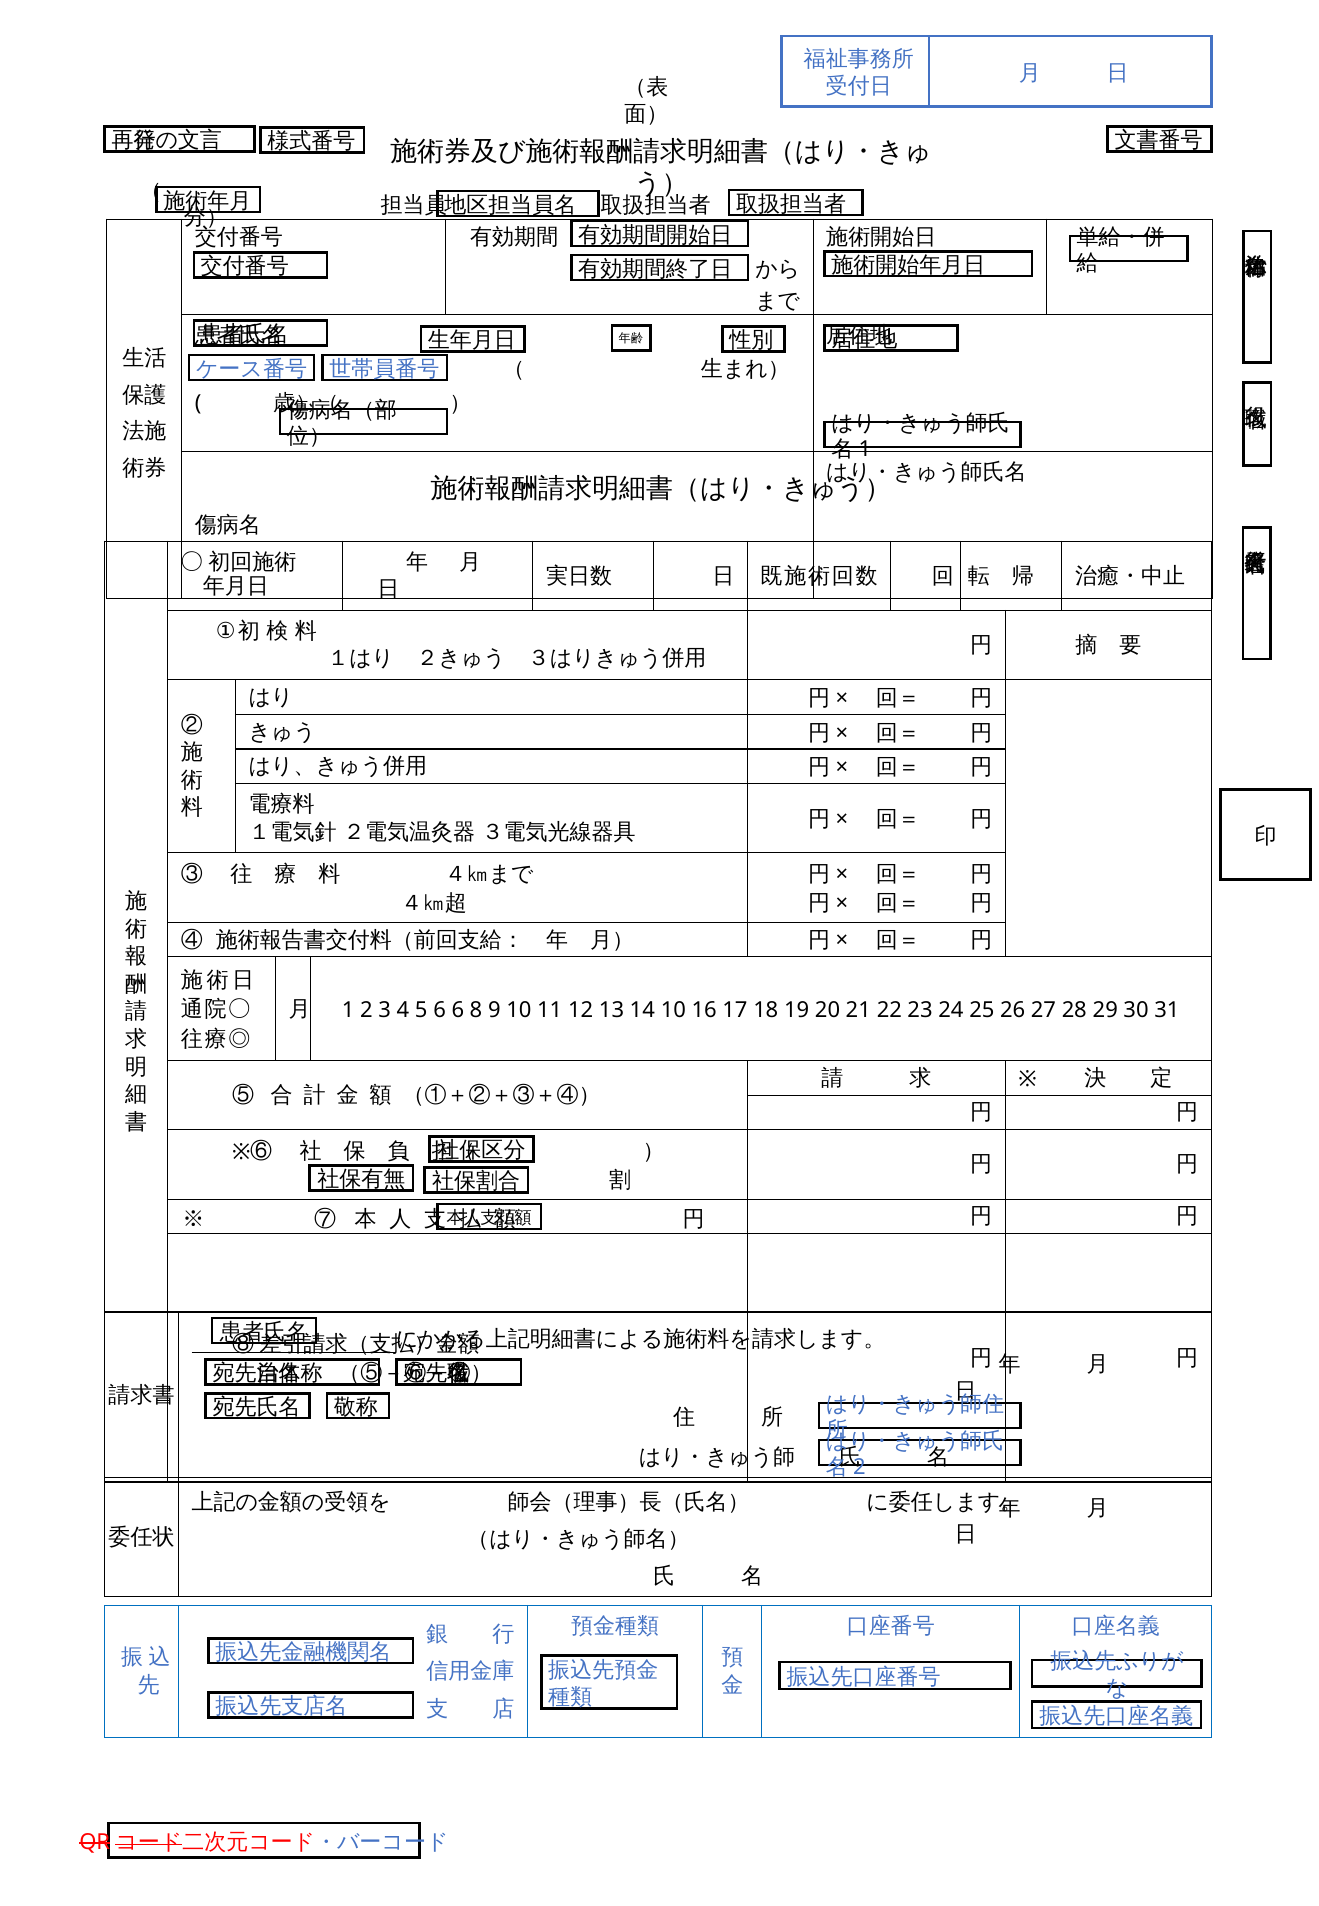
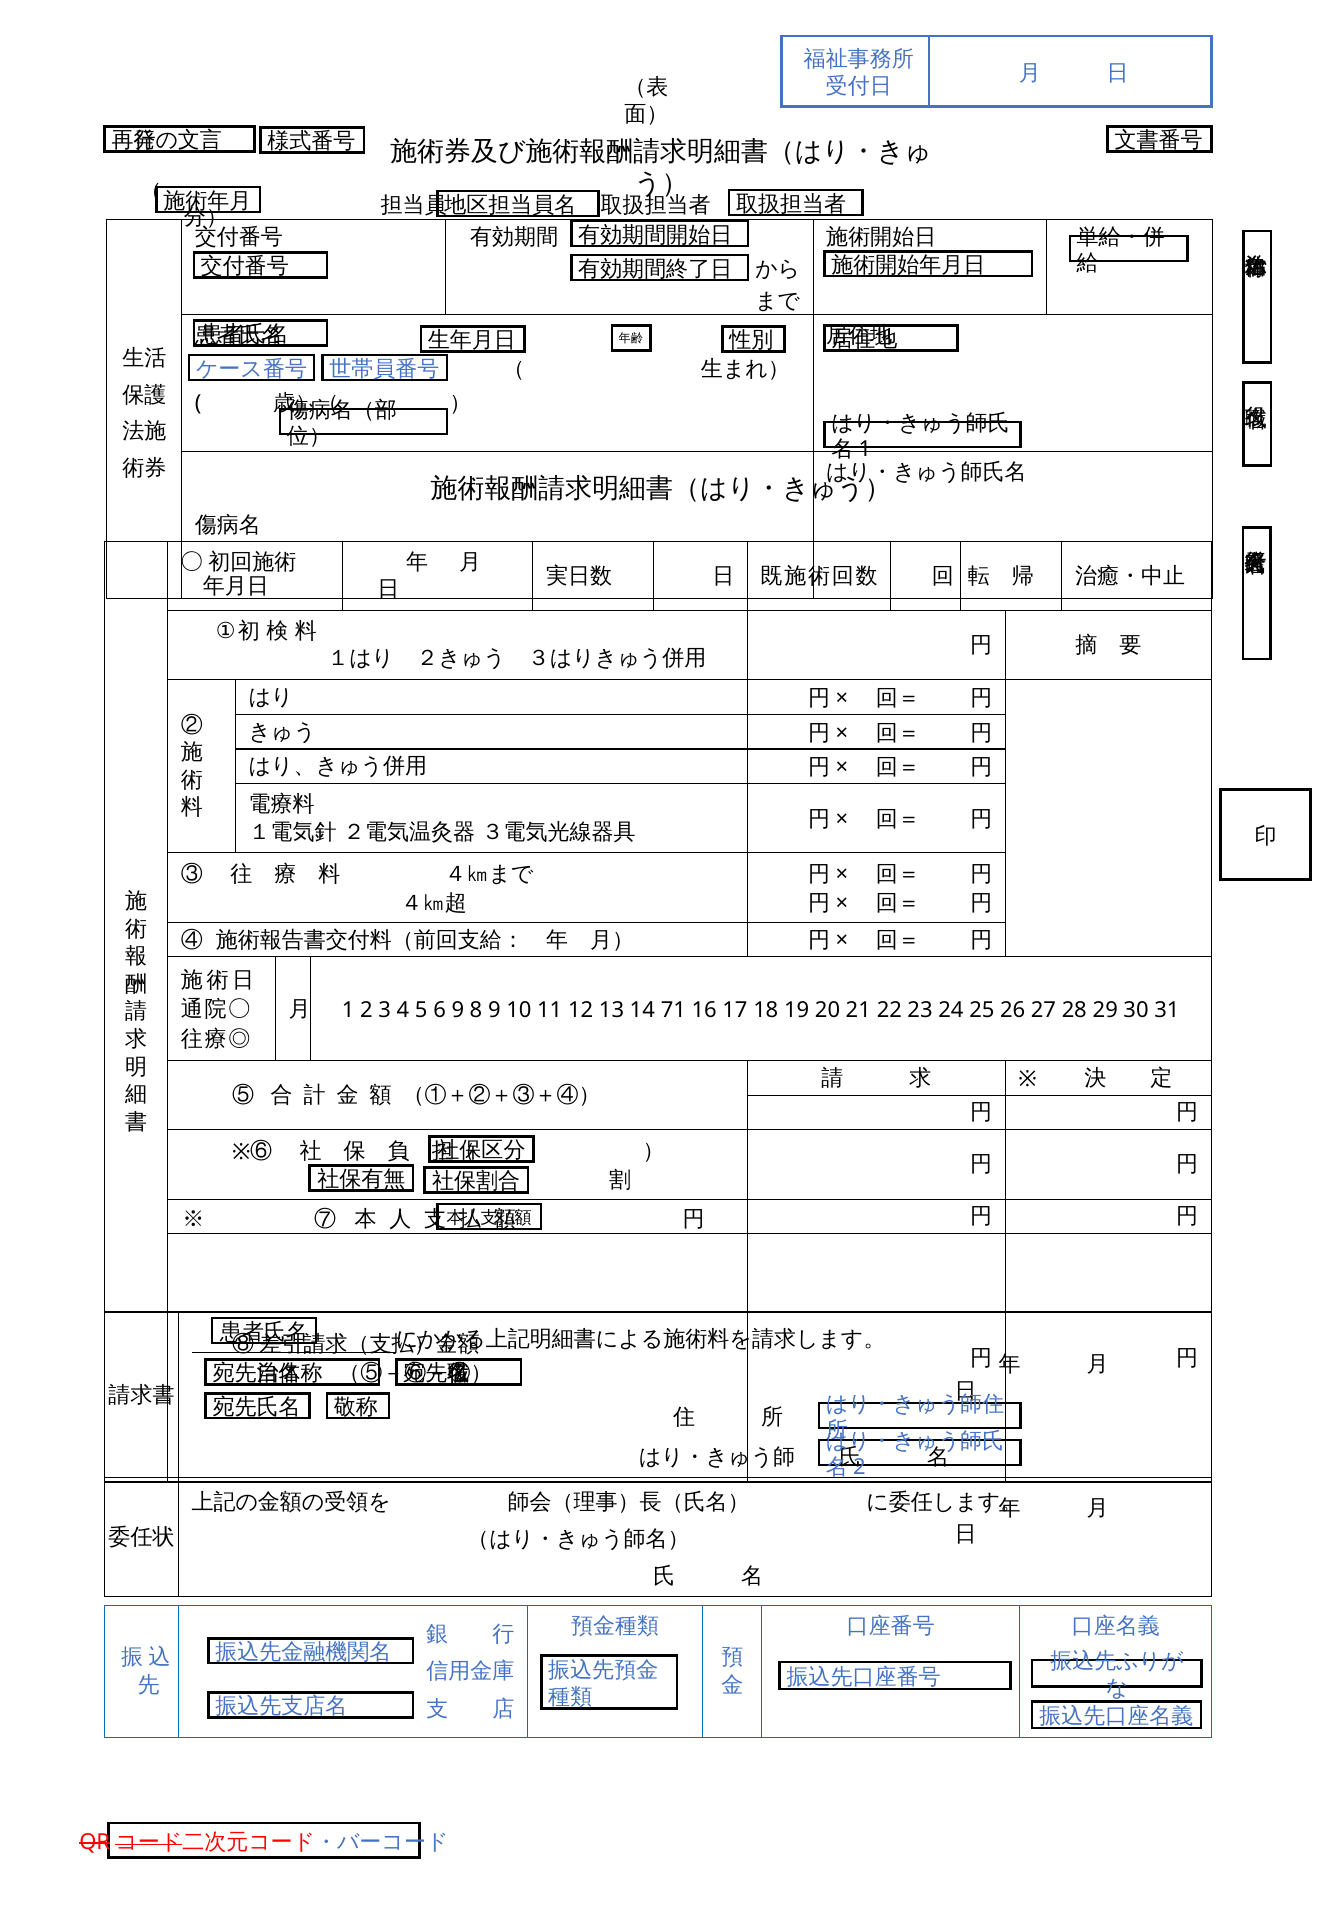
6 6: 6 -> 9
14 10: 10 -> 71
